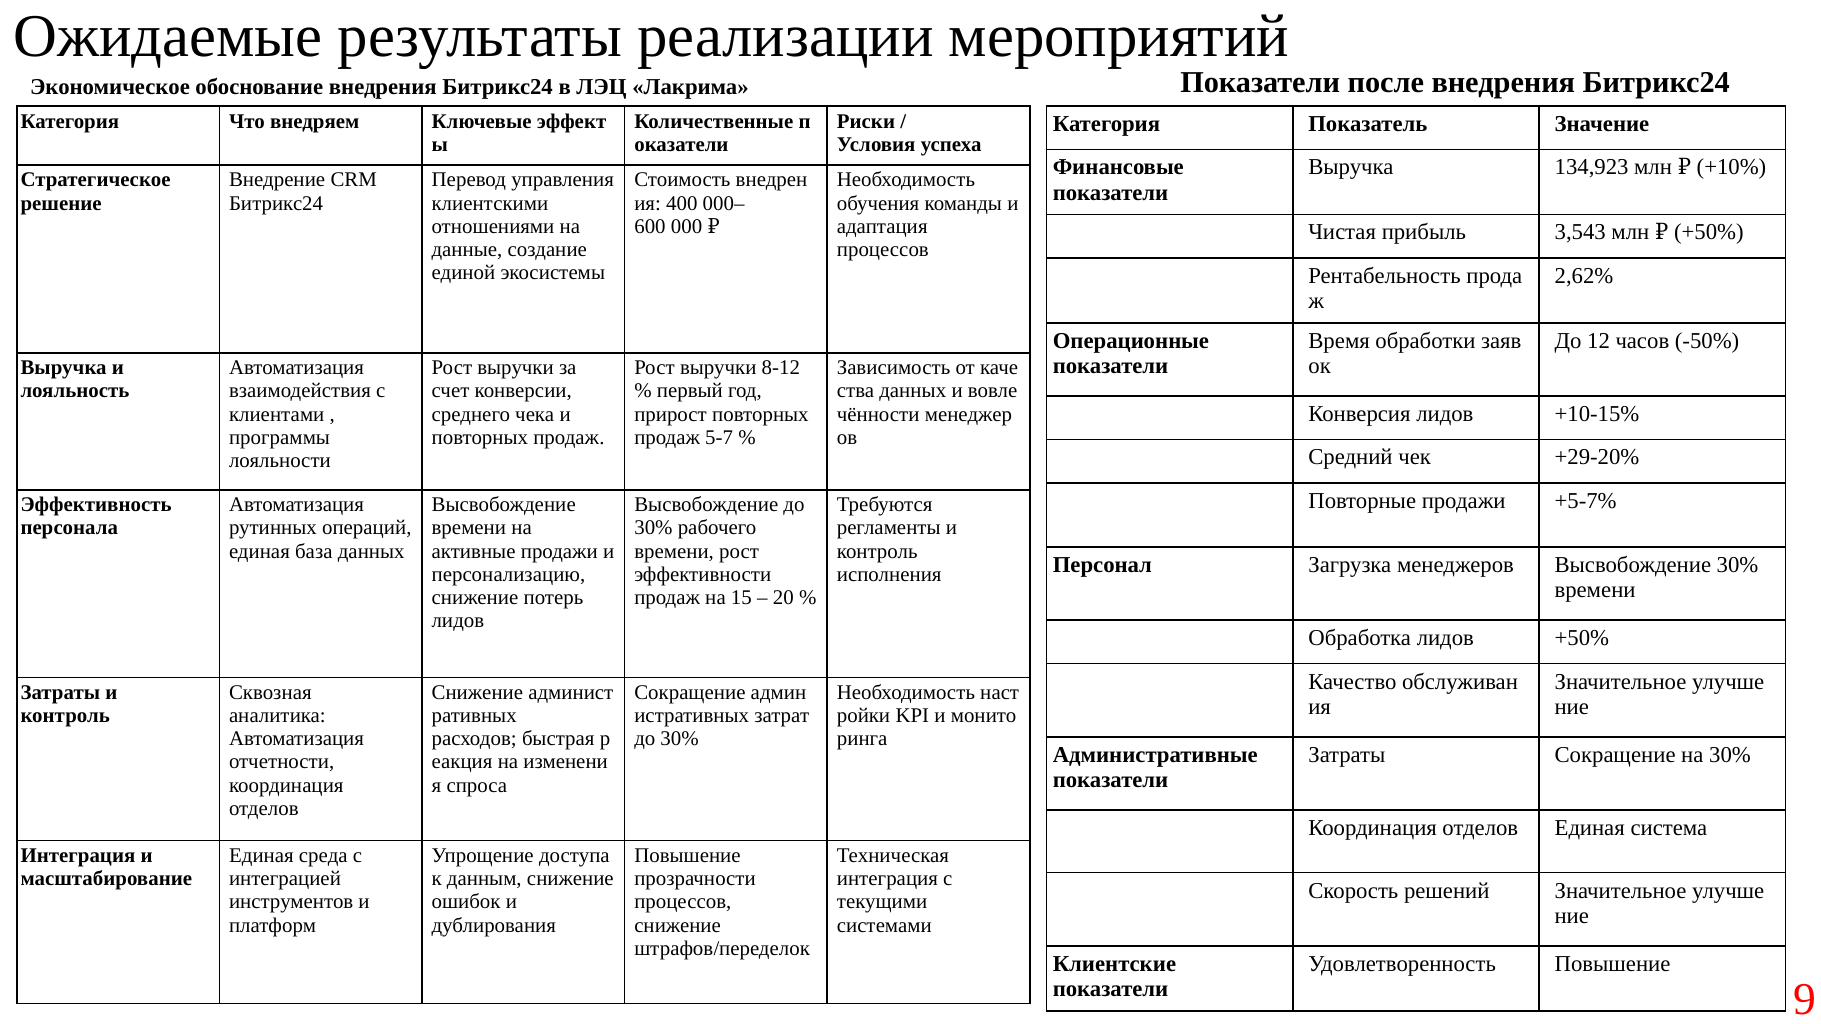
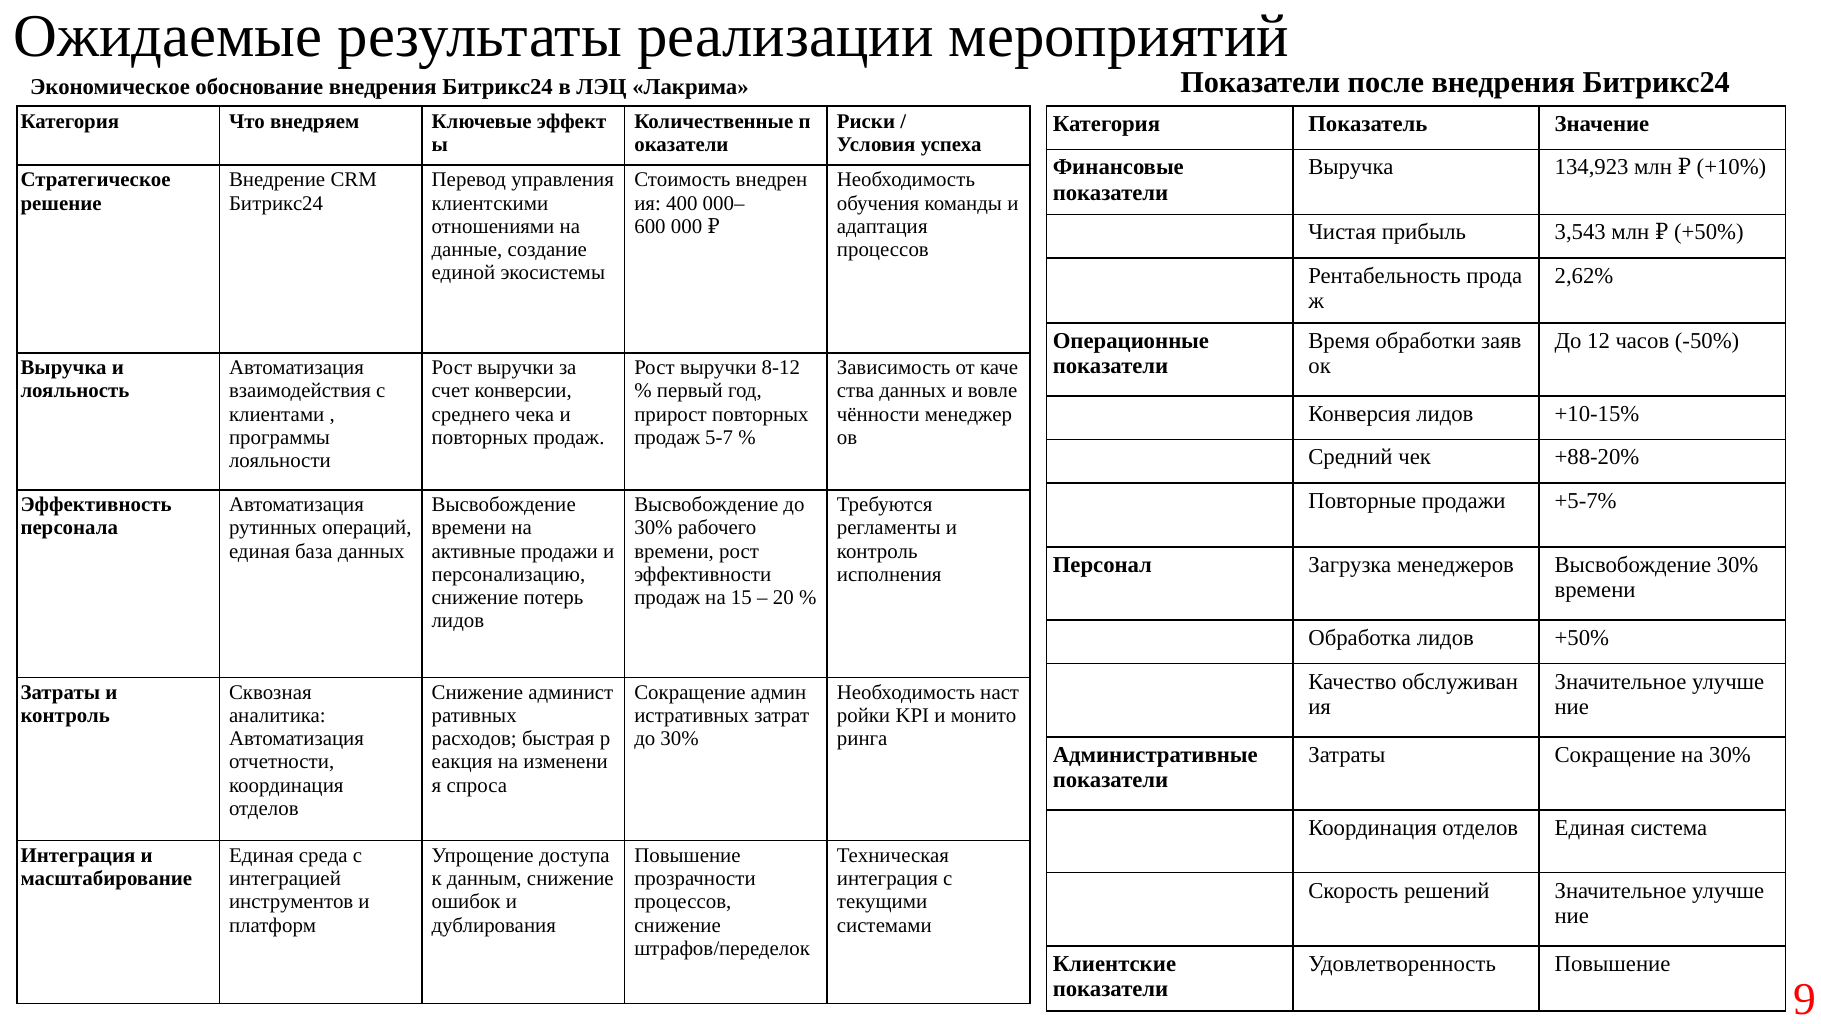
+29-20%: +29-20% -> +88-20%
